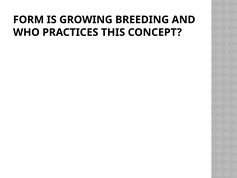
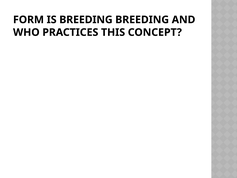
IS GROWING: GROWING -> BREEDING
